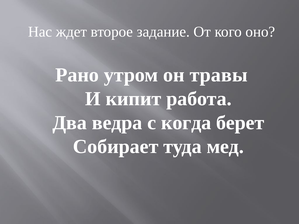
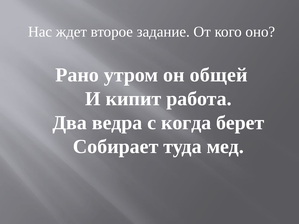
травы: травы -> общей
